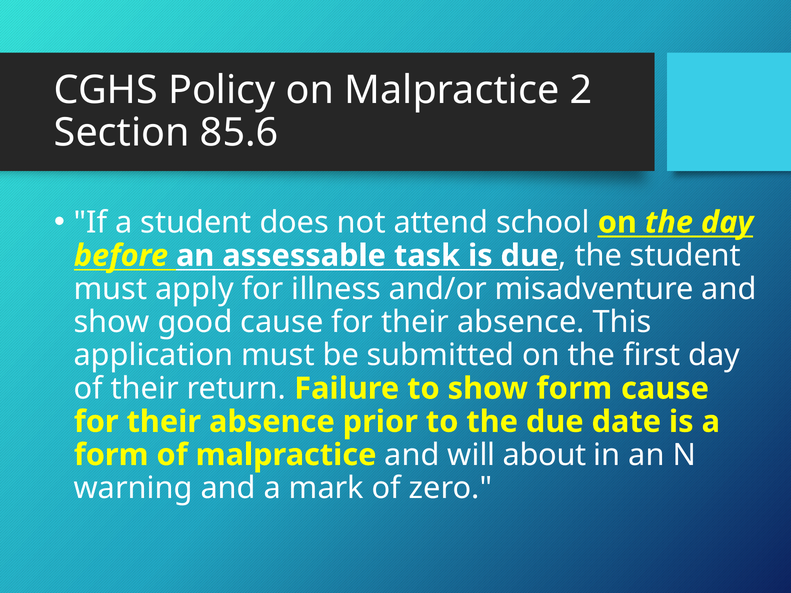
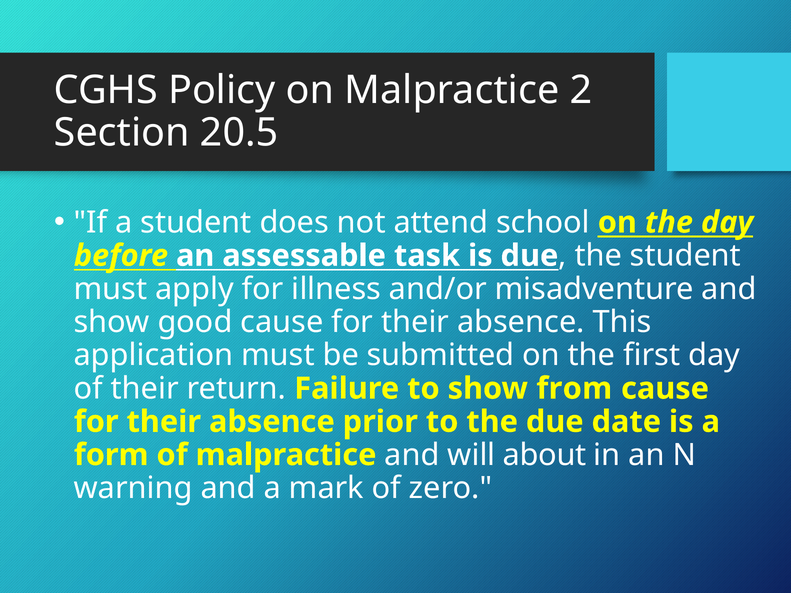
85.6: 85.6 -> 20.5
show form: form -> from
